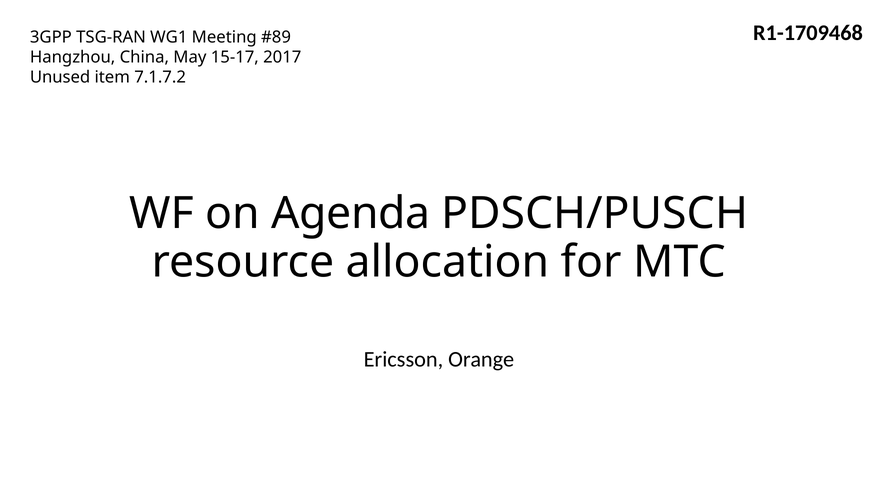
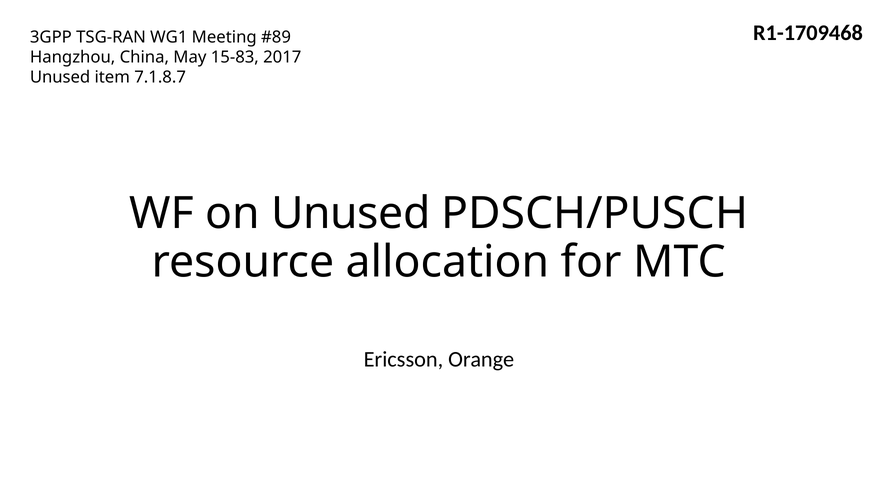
15-17: 15-17 -> 15-83
7.1.7.2: 7.1.7.2 -> 7.1.8.7
on Agenda: Agenda -> Unused
